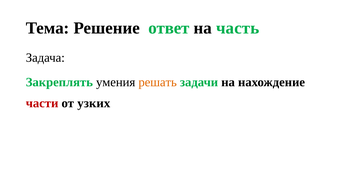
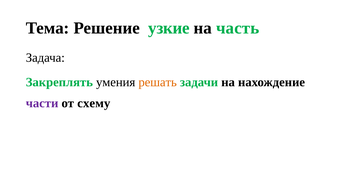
ответ: ответ -> узкие
части colour: red -> purple
узких: узких -> схему
